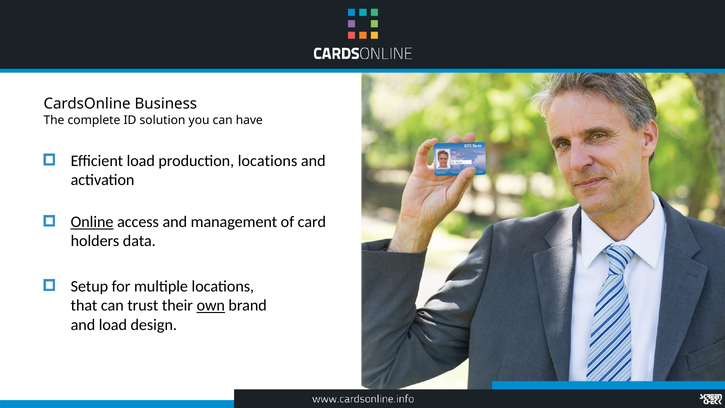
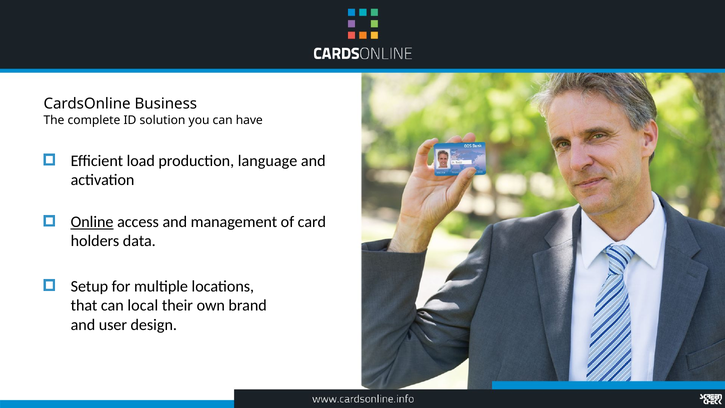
production locations: locations -> language
trust: trust -> local
own underline: present -> none
and load: load -> user
